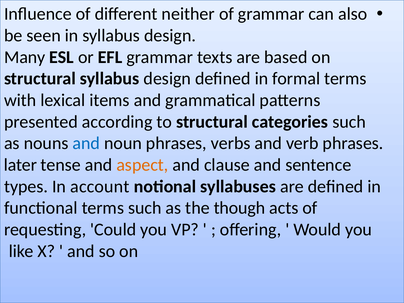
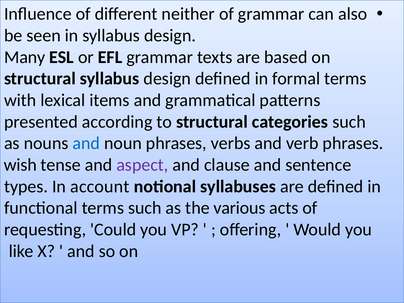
later: later -> wish
aspect colour: orange -> purple
though: though -> various
